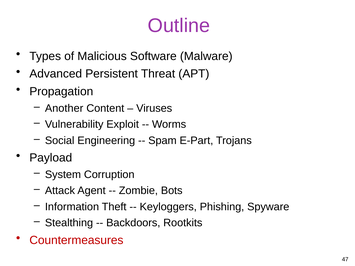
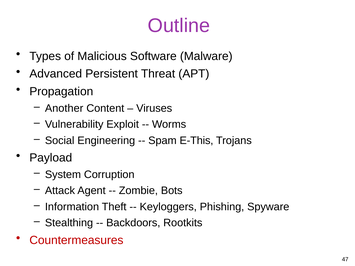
E-Part: E-Part -> E-This
